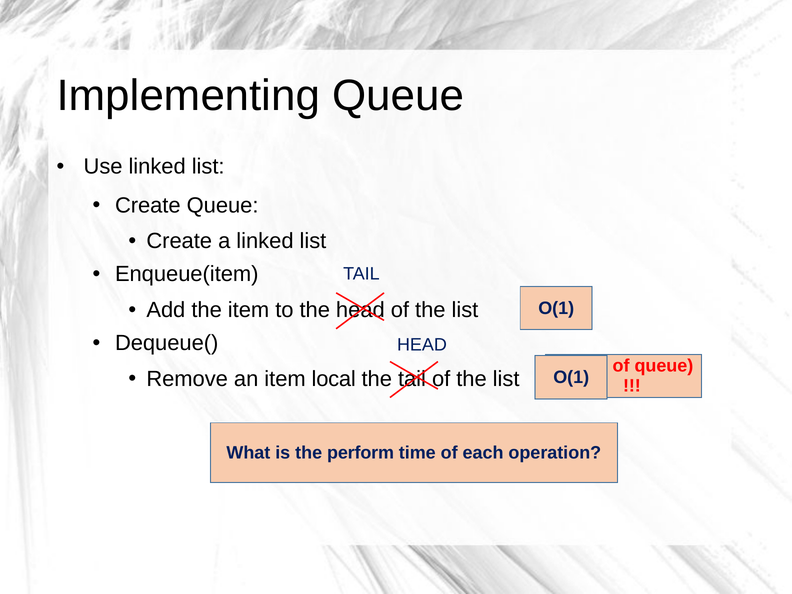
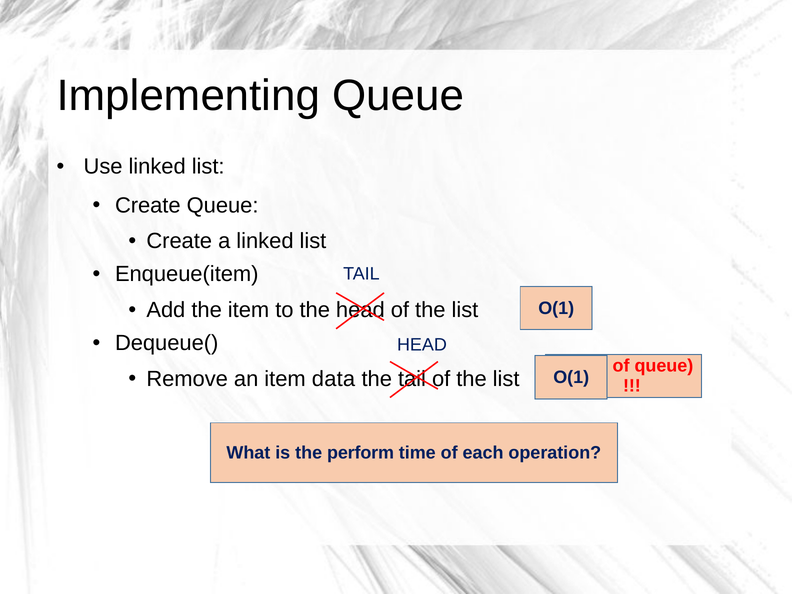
local: local -> data
